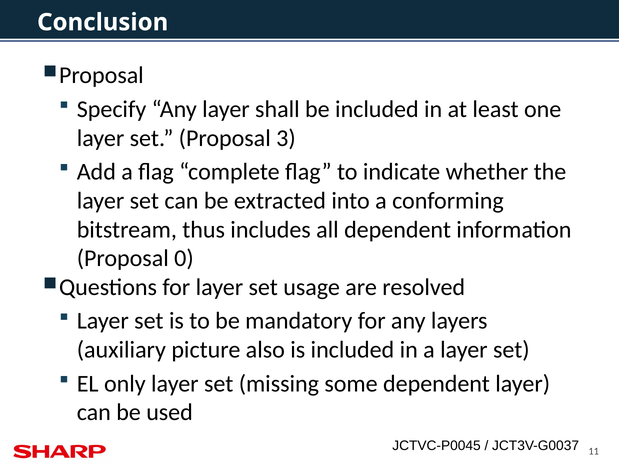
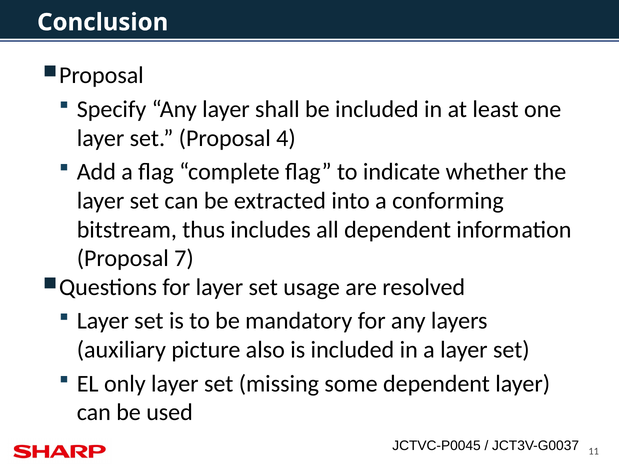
3: 3 -> 4
0: 0 -> 7
